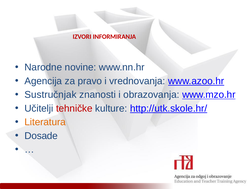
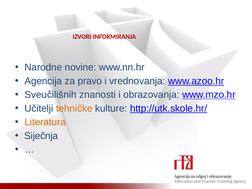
Sustručnjak: Sustručnjak -> Sveučilišnih
tehničke colour: red -> orange
Dosade: Dosade -> Siječnja
